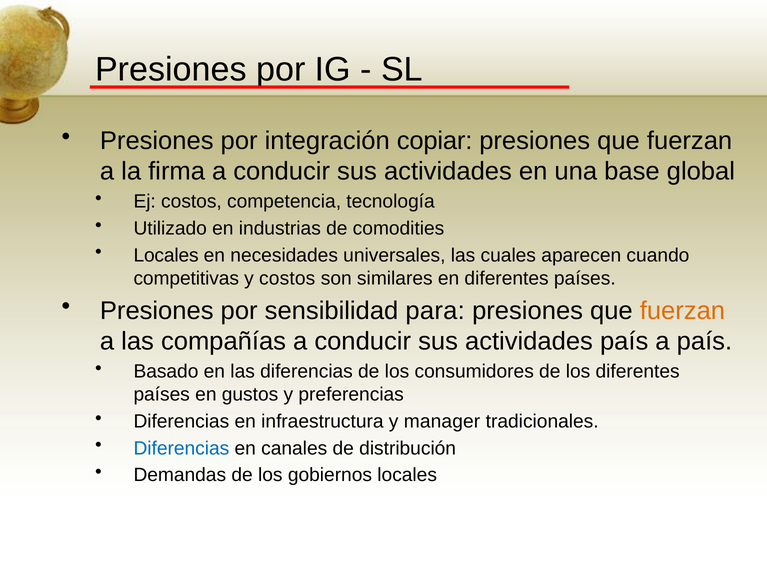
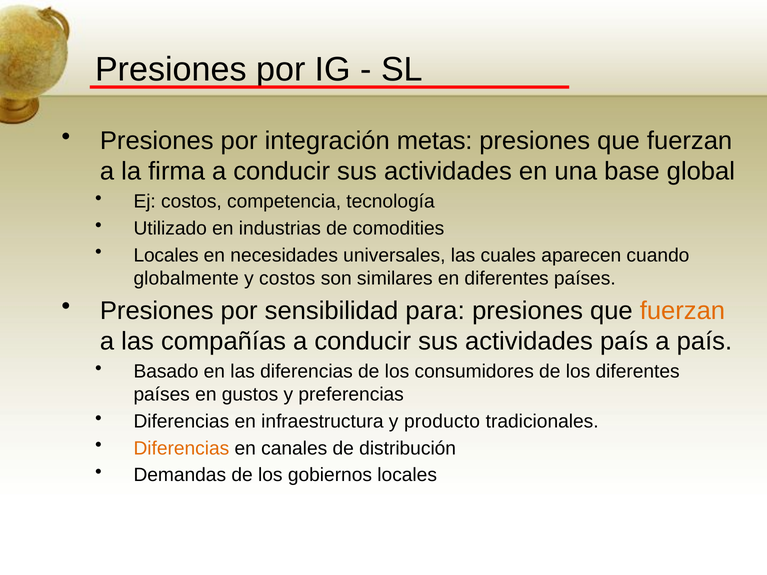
copiar: copiar -> metas
competitivas: competitivas -> globalmente
manager: manager -> producto
Diferencias at (181, 448) colour: blue -> orange
